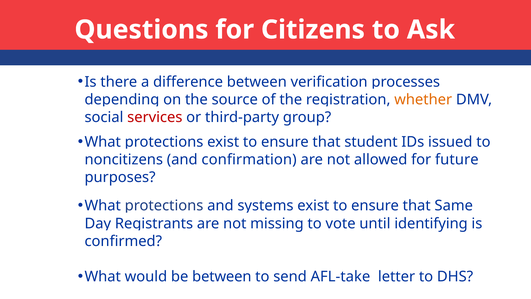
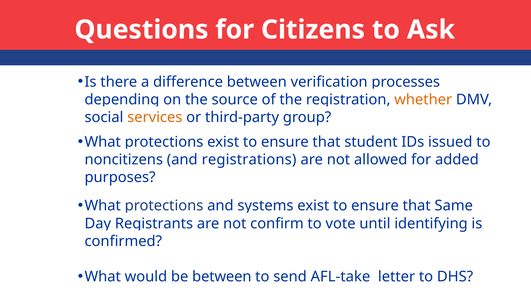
services colour: red -> orange
confirmation: confirmation -> registrations
future: future -> added
missing: missing -> confirm
